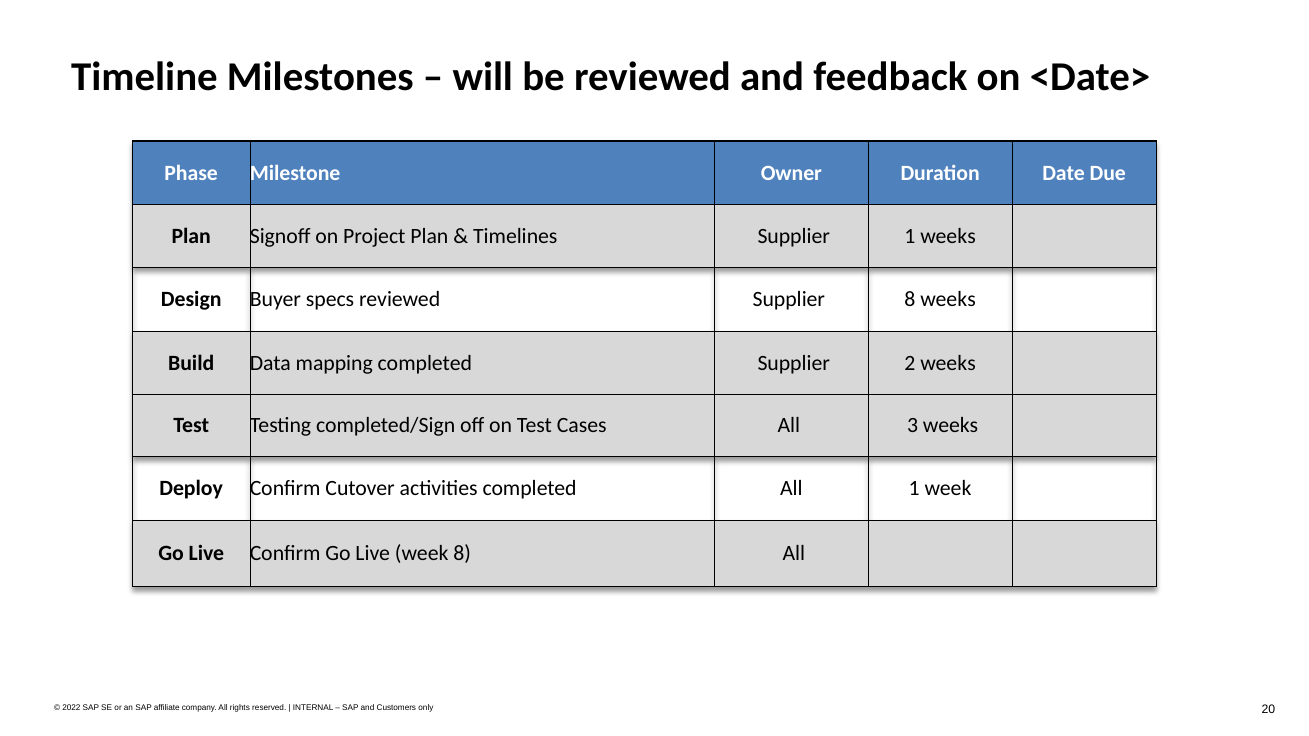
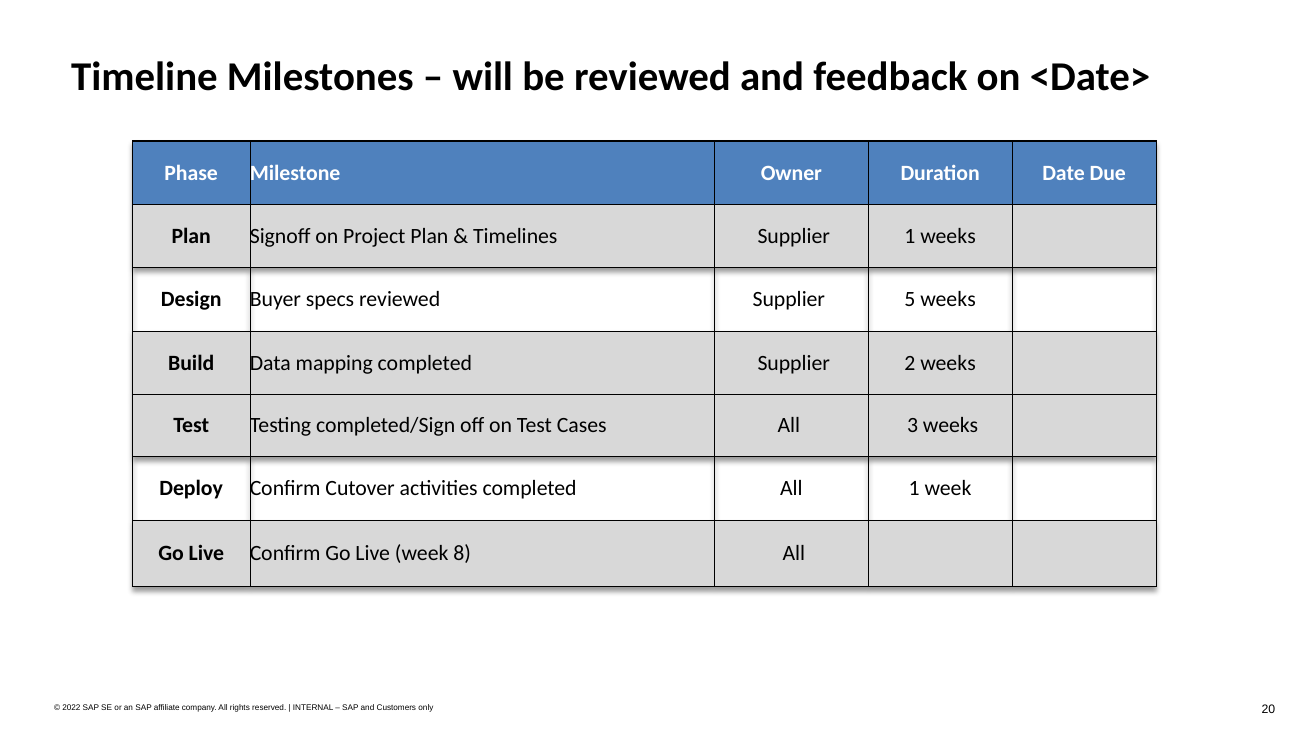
Supplier 8: 8 -> 5
